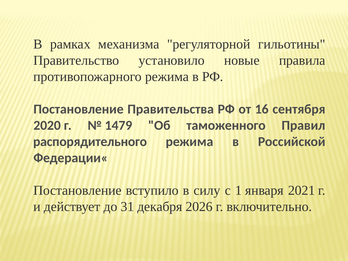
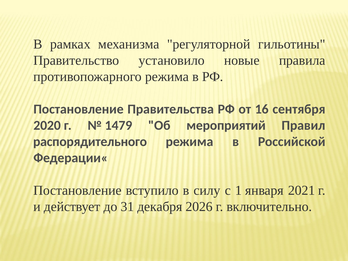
таможенного: таможенного -> мероприятий
